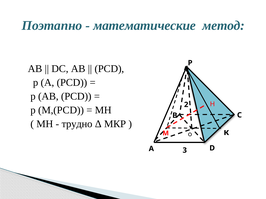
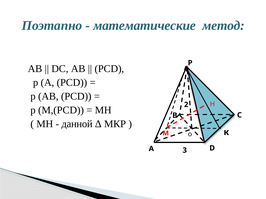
трудно: трудно -> данной
